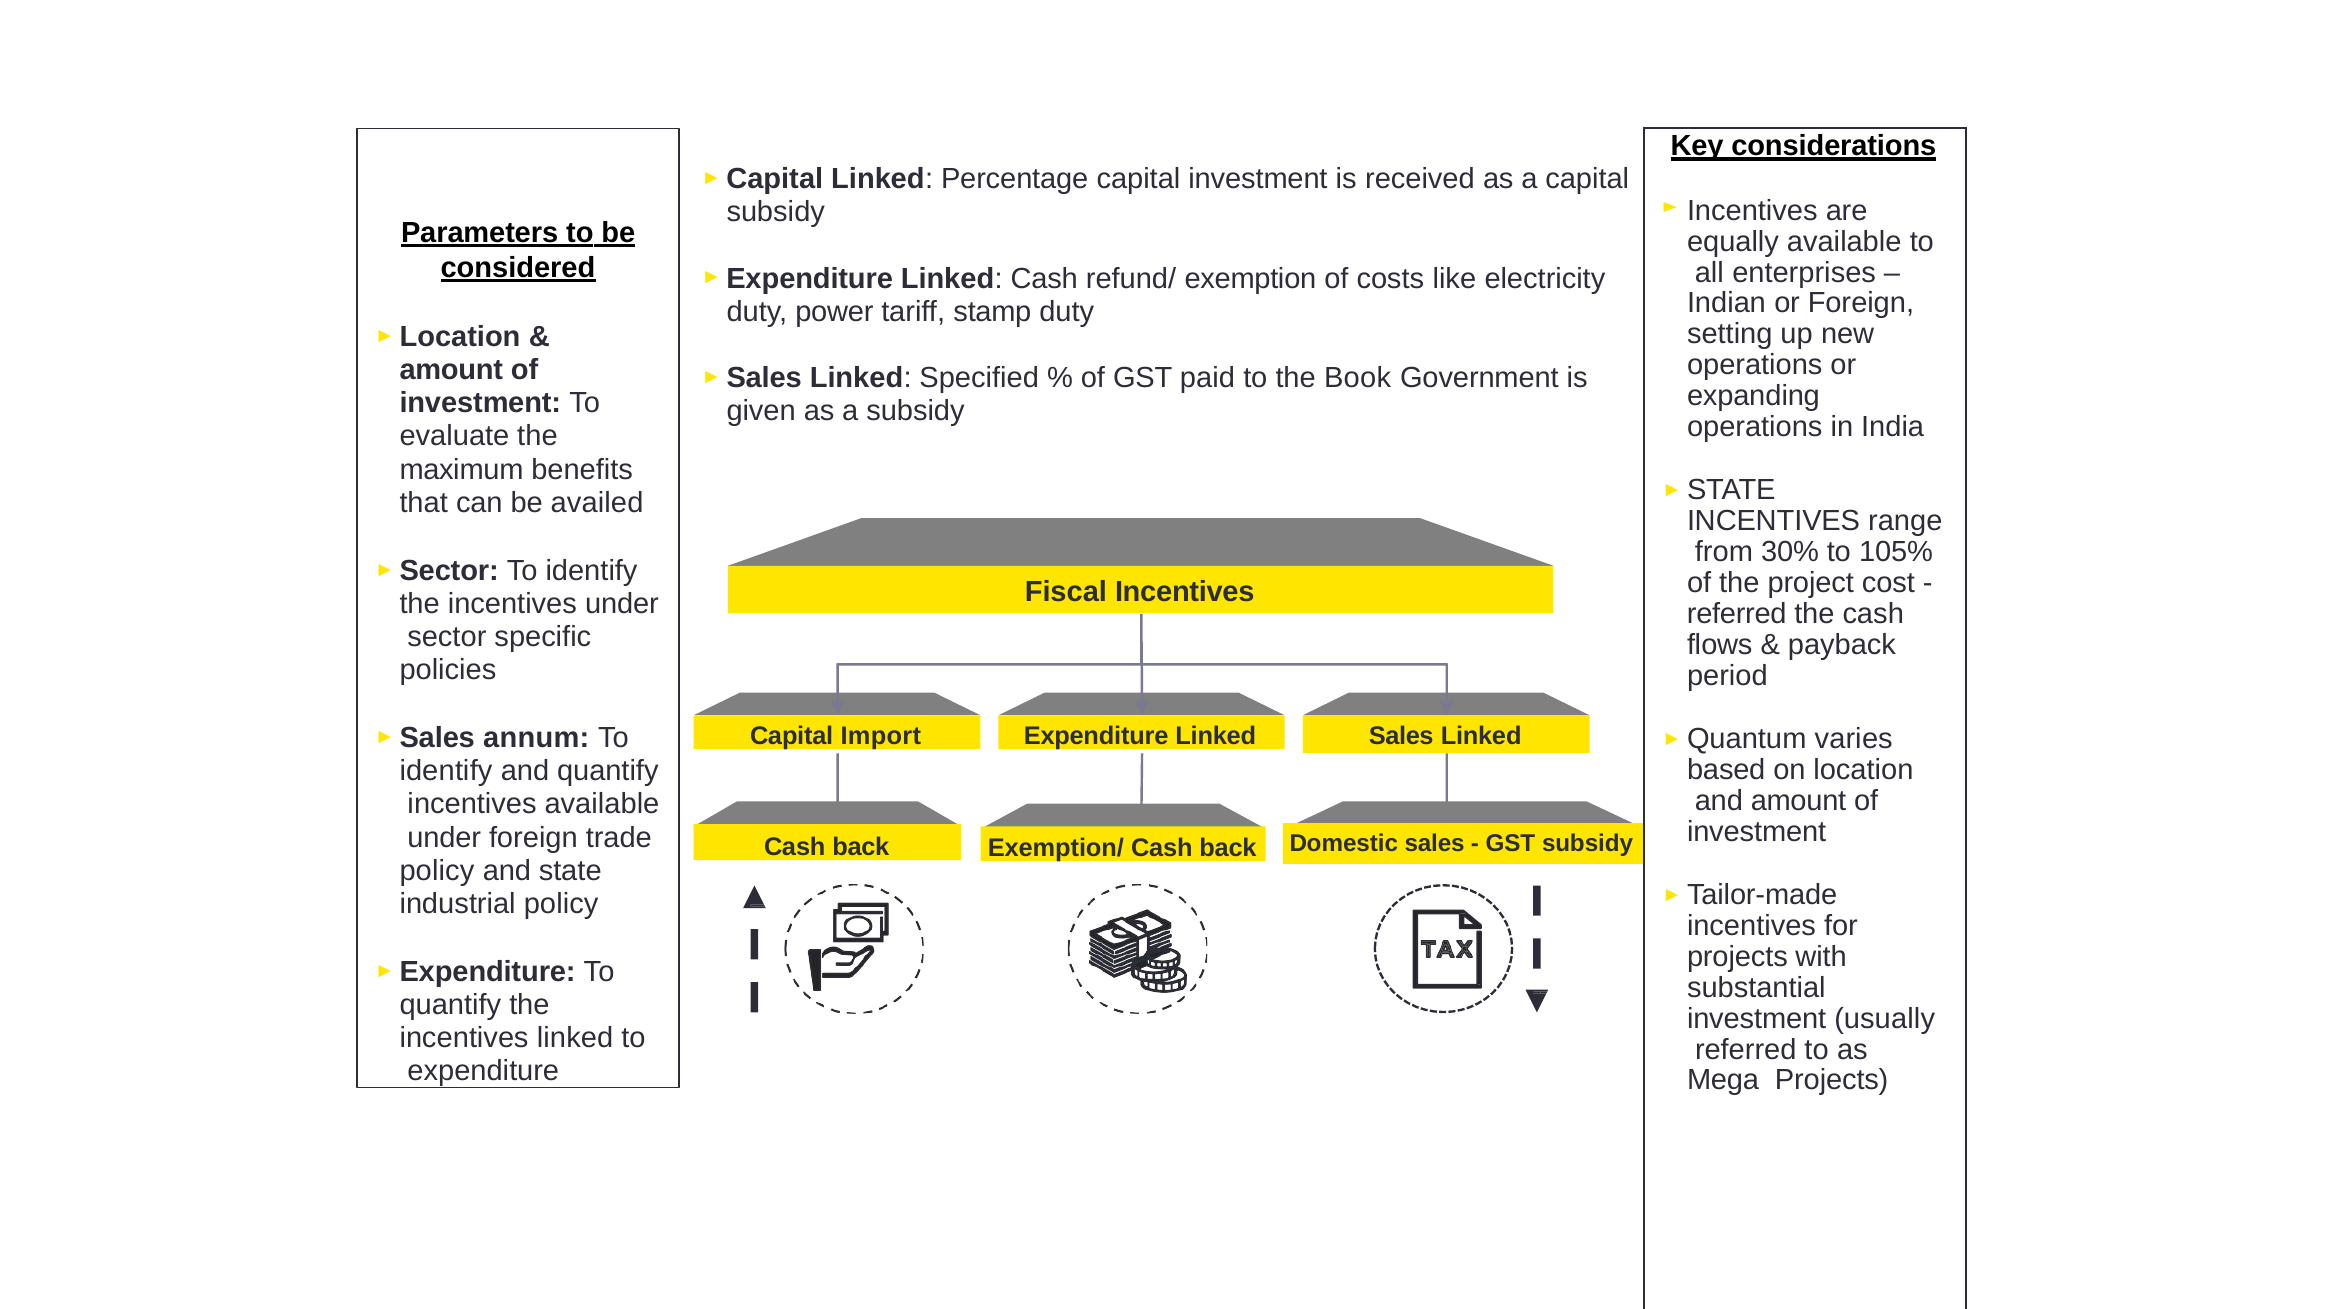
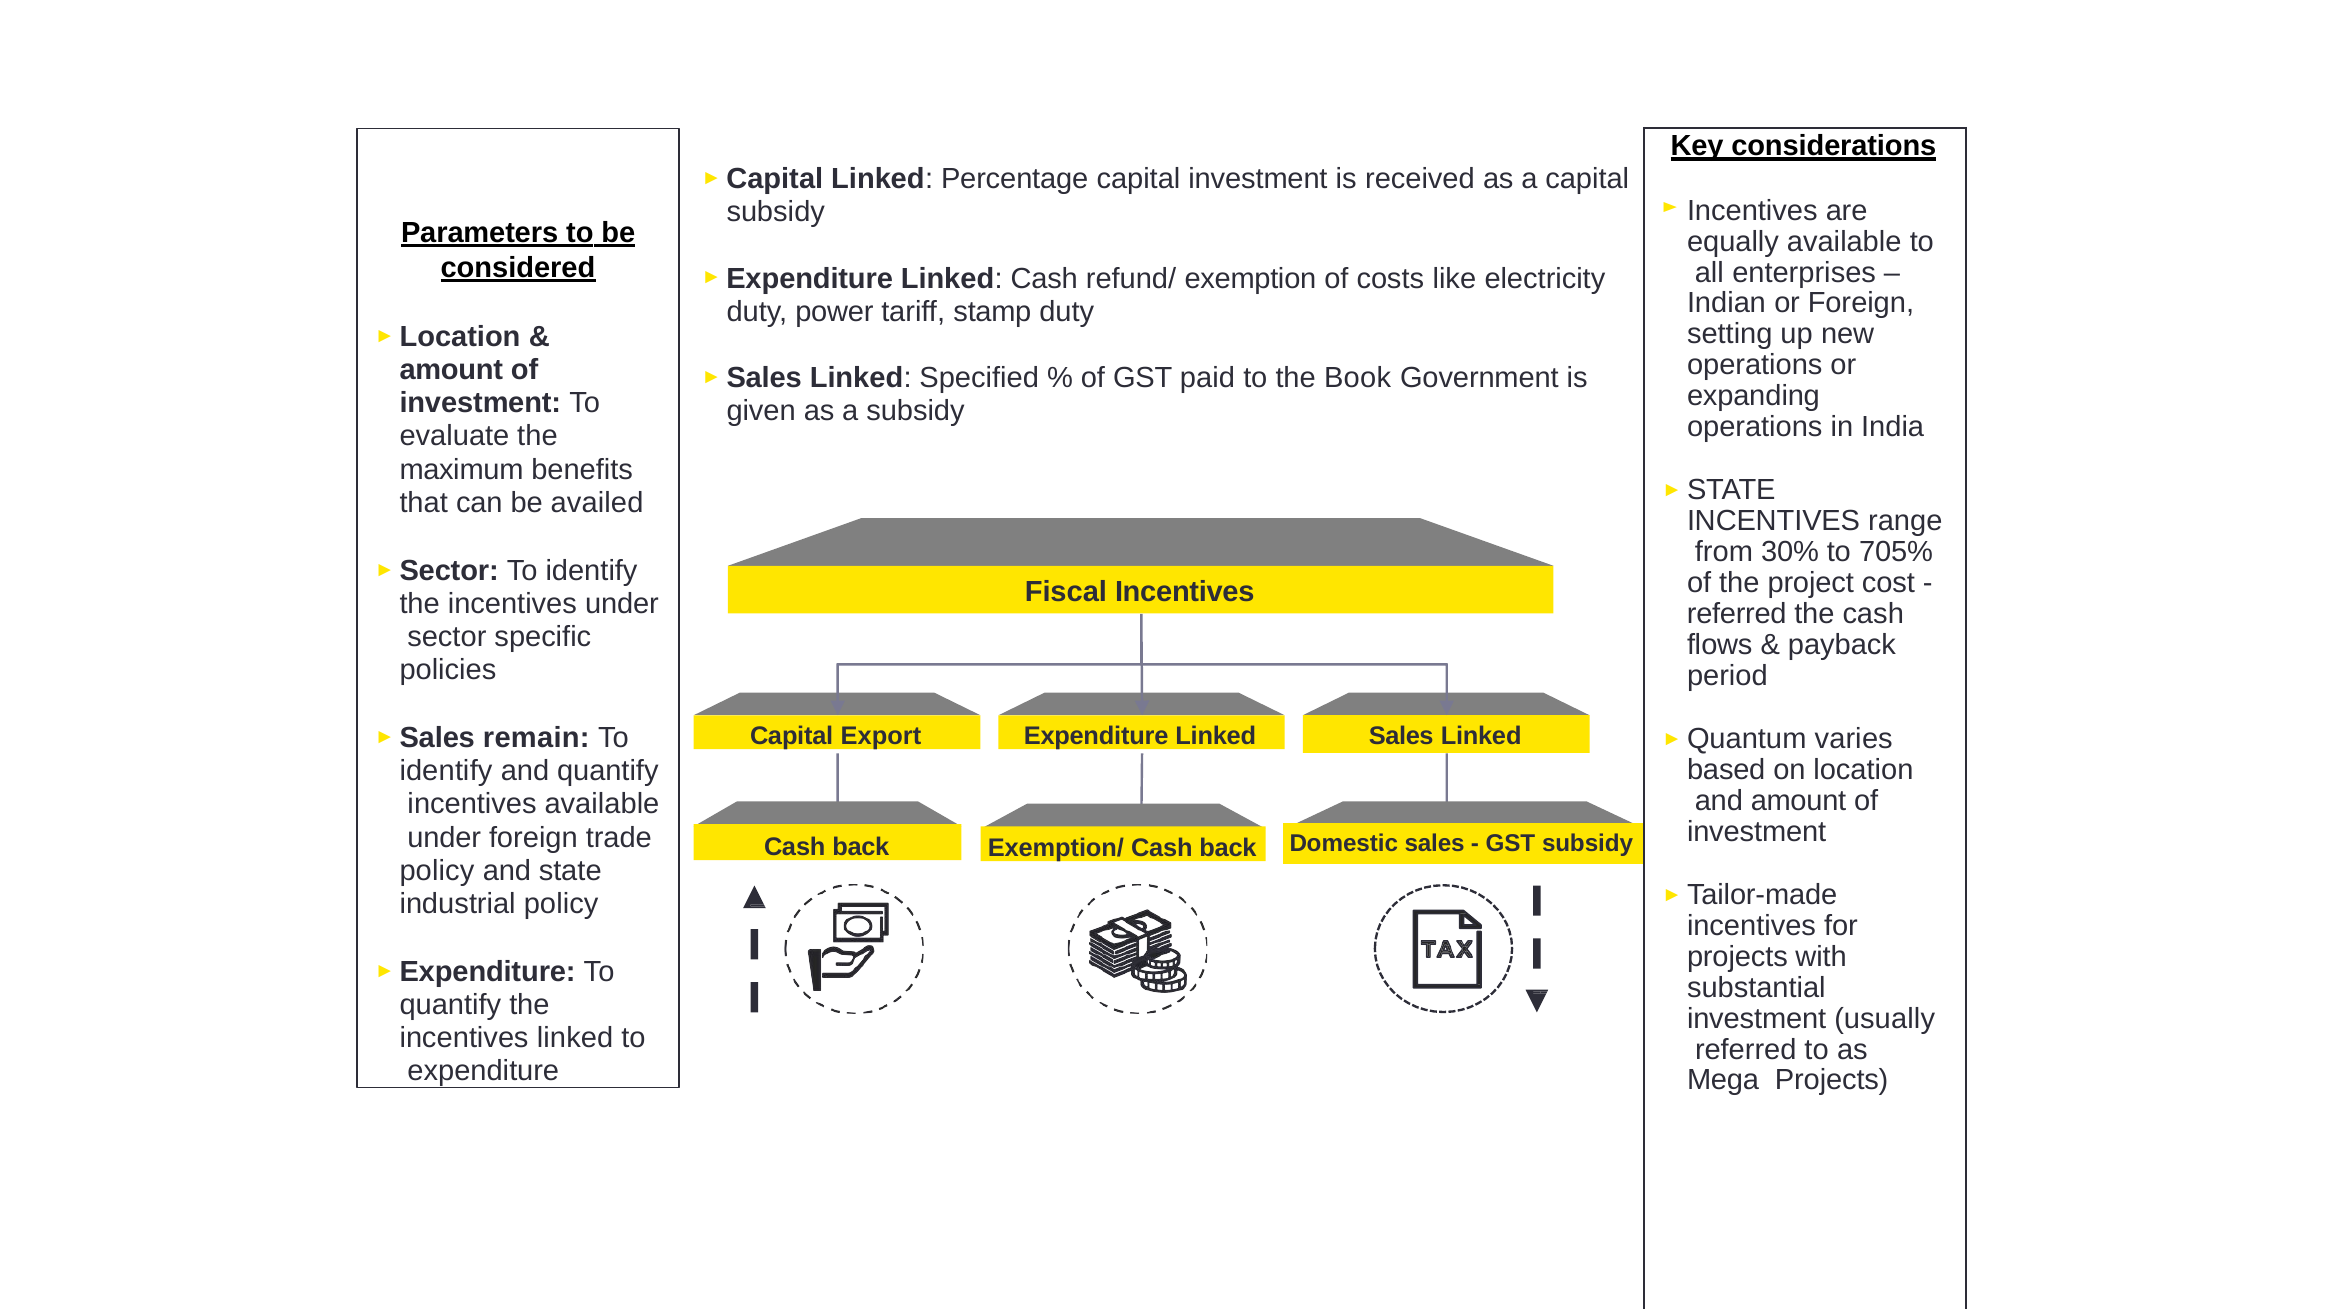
105%: 105% -> 705%
Import: Import -> Export
annum: annum -> remain
